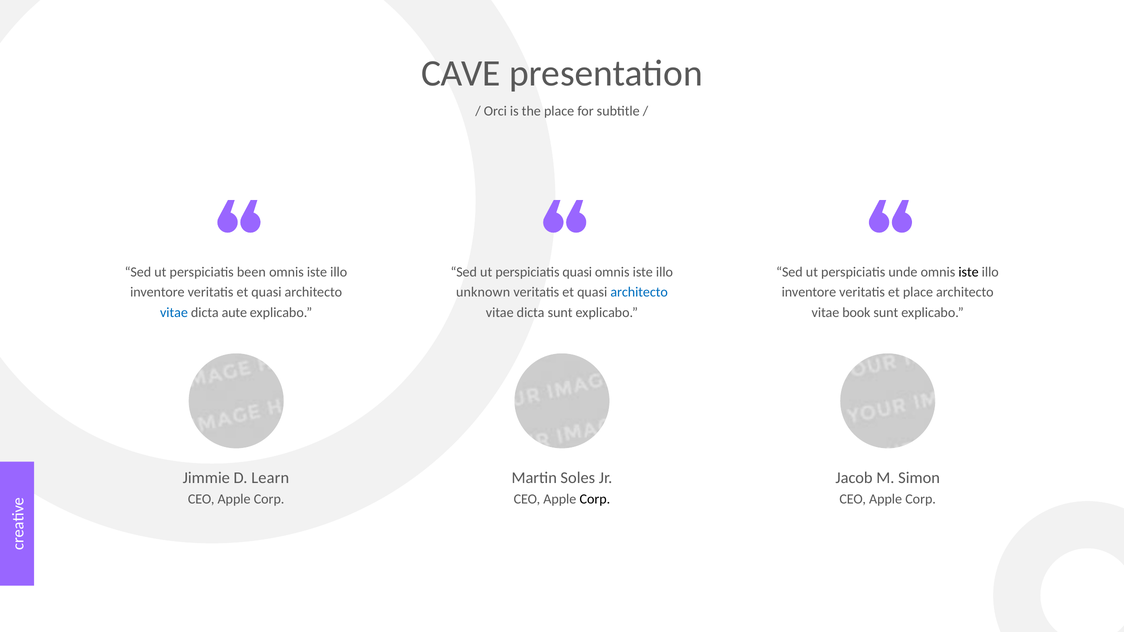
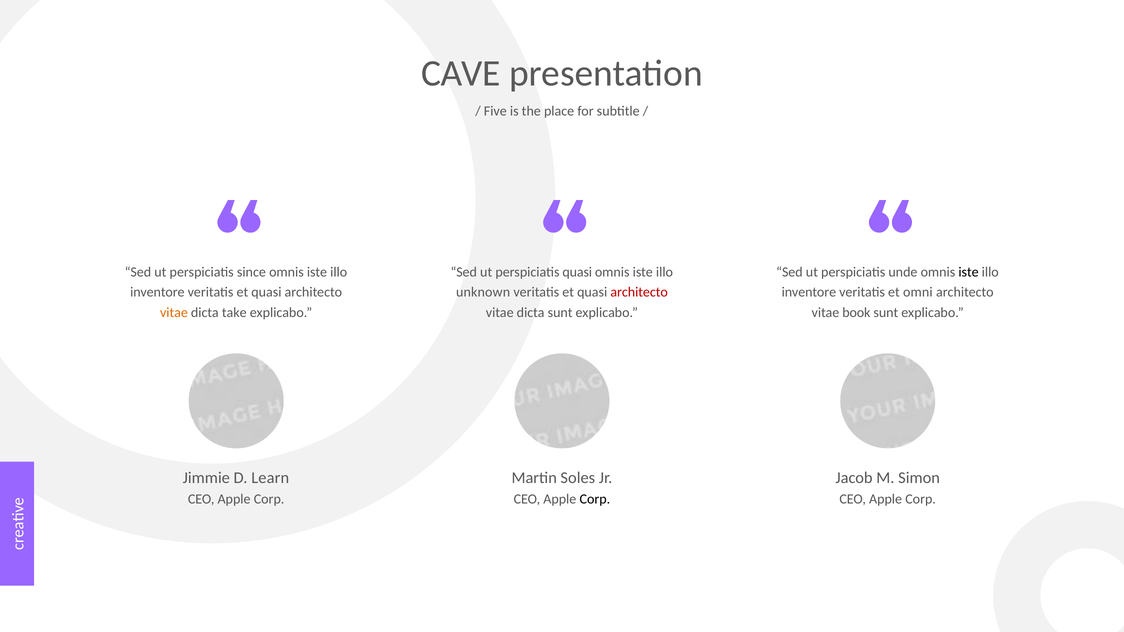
Orci: Orci -> Five
been: been -> since
architecto at (639, 292) colour: blue -> red
et place: place -> omni
vitae at (174, 313) colour: blue -> orange
aute: aute -> take
